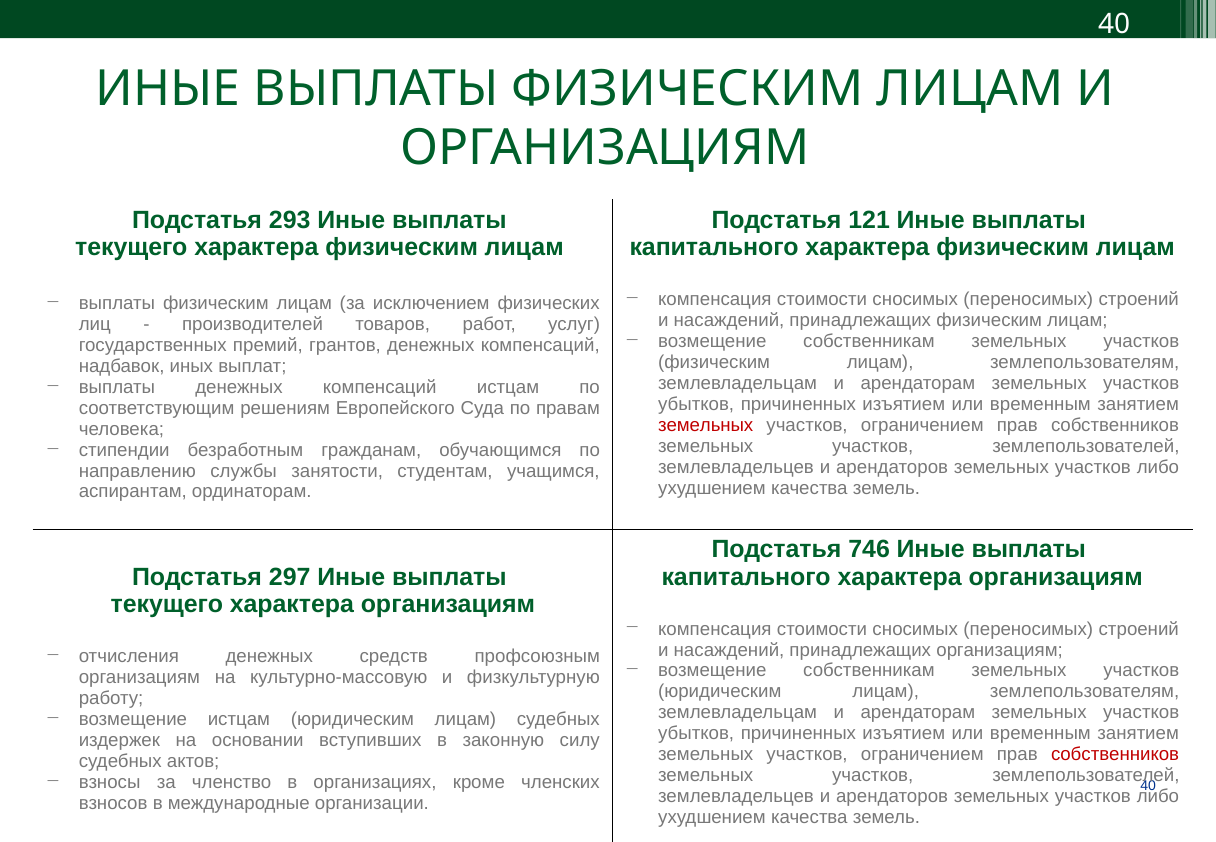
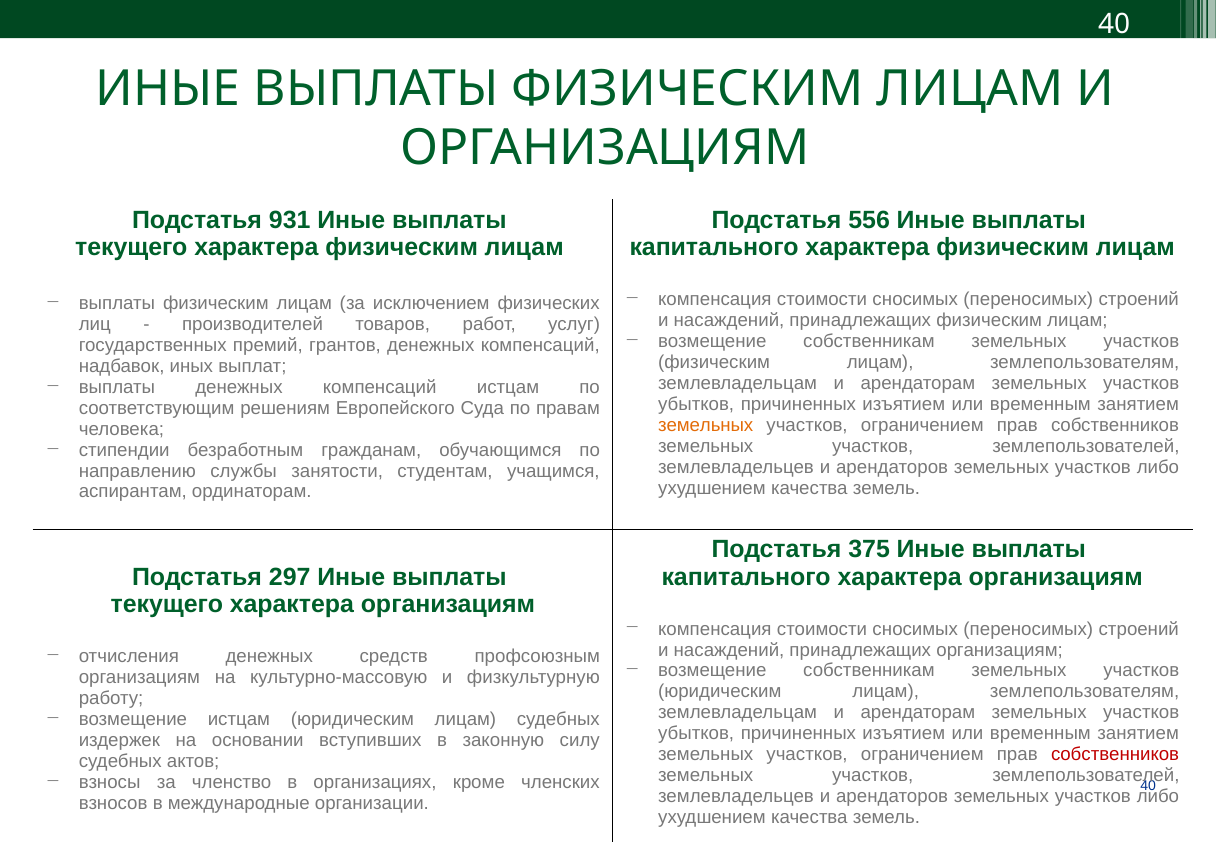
293: 293 -> 931
121: 121 -> 556
земельных at (706, 425) colour: red -> orange
746: 746 -> 375
